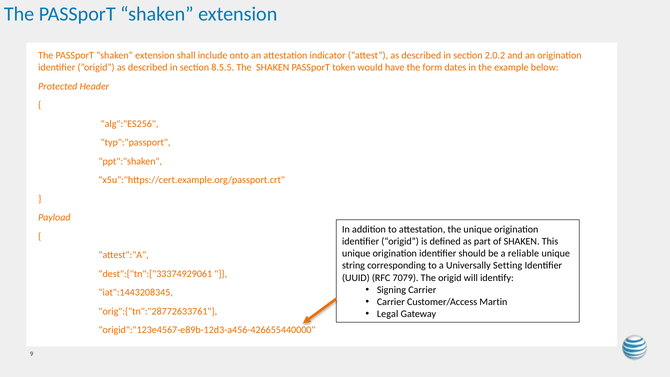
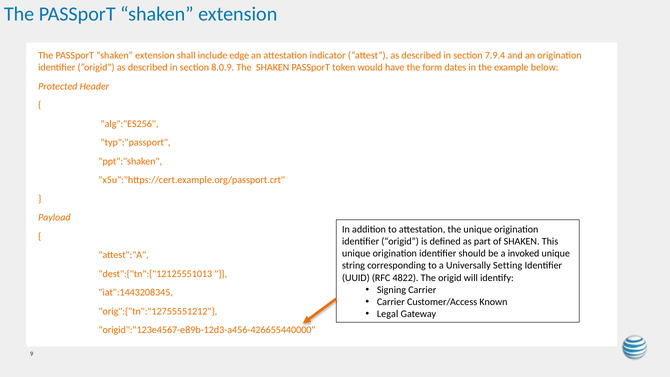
onto: onto -> edge
2.0.2: 2.0.2 -> 7.9.4
8.5.5: 8.5.5 -> 8.0.9
reliable: reliable -> invoked
dest":{"tn":["33374929061: dest":{"tn":["33374929061 -> dest":{"tn":["12125551013
7079: 7079 -> 4822
Martin: Martin -> Known
orig":{"tn":"28772633761: orig":{"tn":"28772633761 -> orig":{"tn":"12755551212
